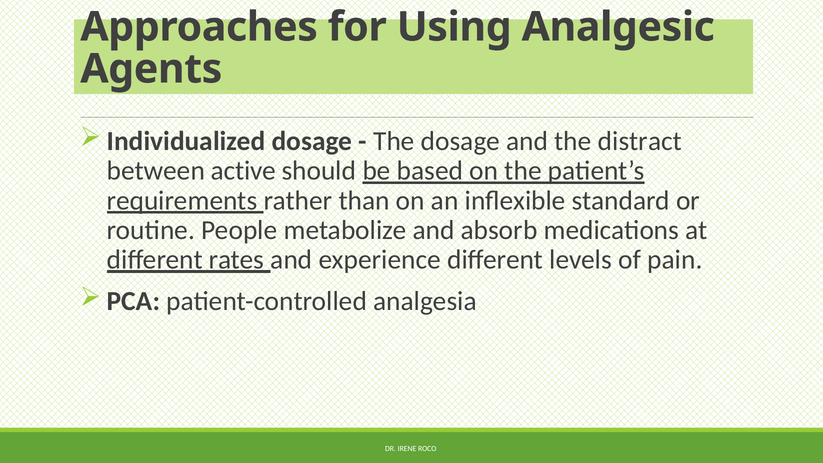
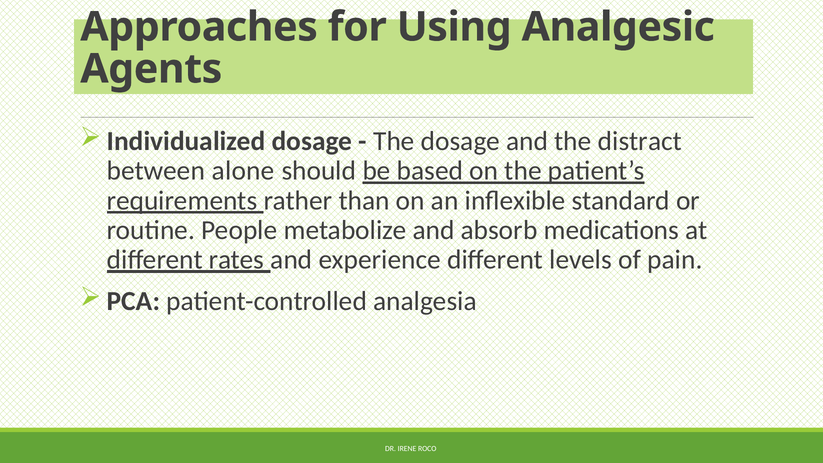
active: active -> alone
